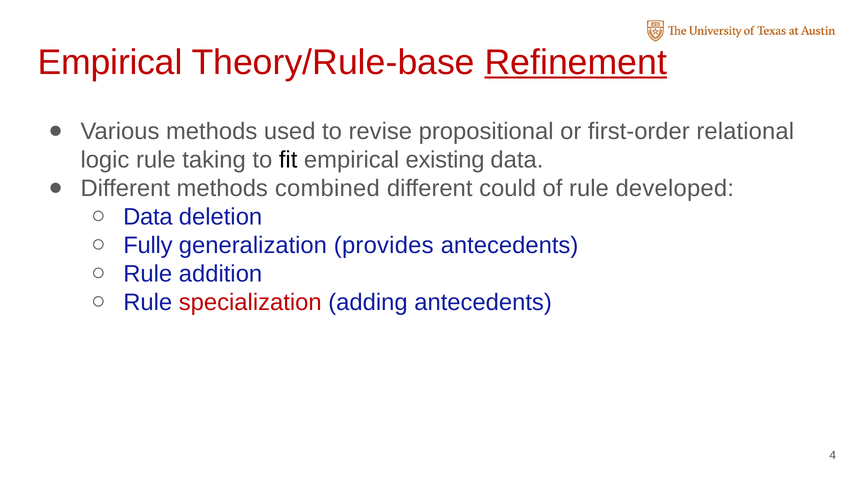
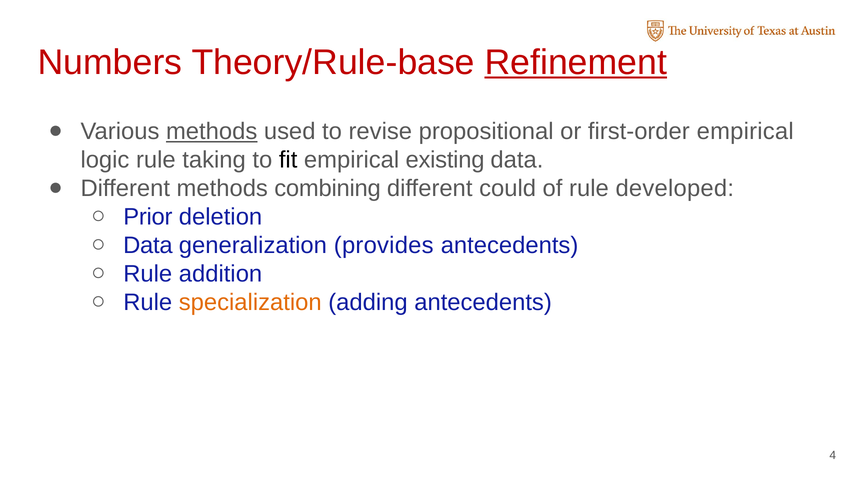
Empirical at (110, 62): Empirical -> Numbers
methods at (212, 132) underline: none -> present
first-order relational: relational -> empirical
combined: combined -> combining
Data at (148, 217): Data -> Prior
Fully at (148, 246): Fully -> Data
specialization colour: red -> orange
